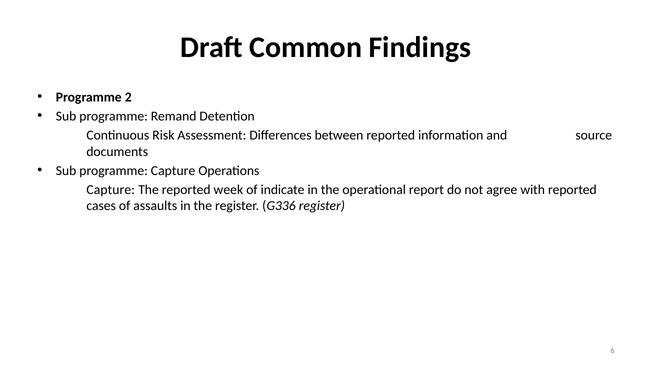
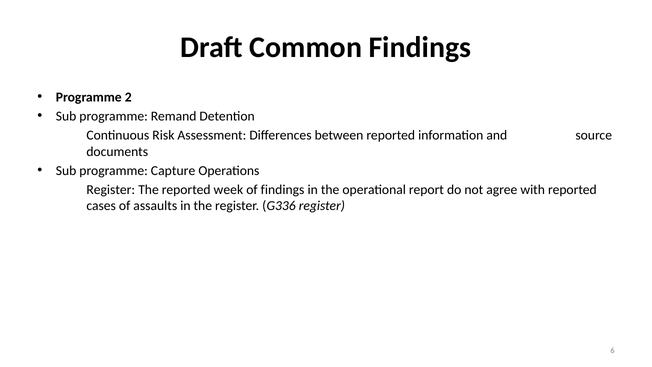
Capture at (111, 190): Capture -> Register
of indicate: indicate -> findings
